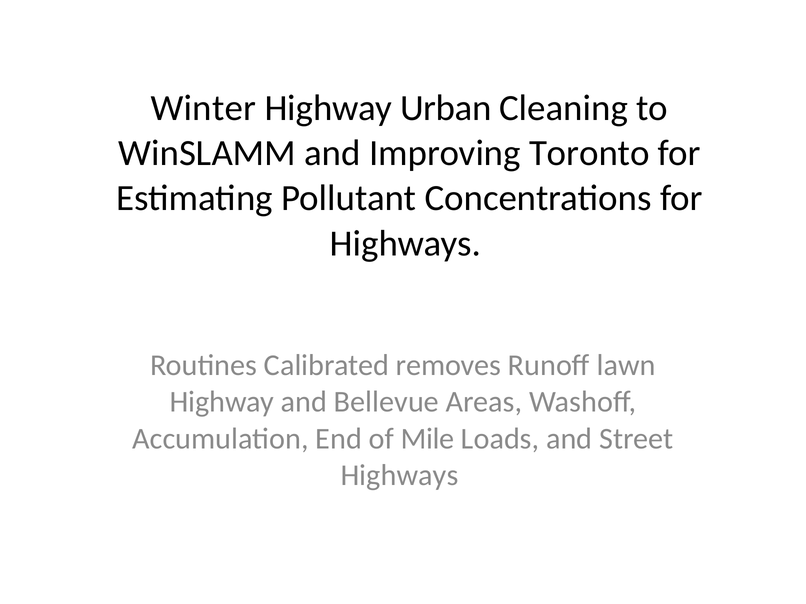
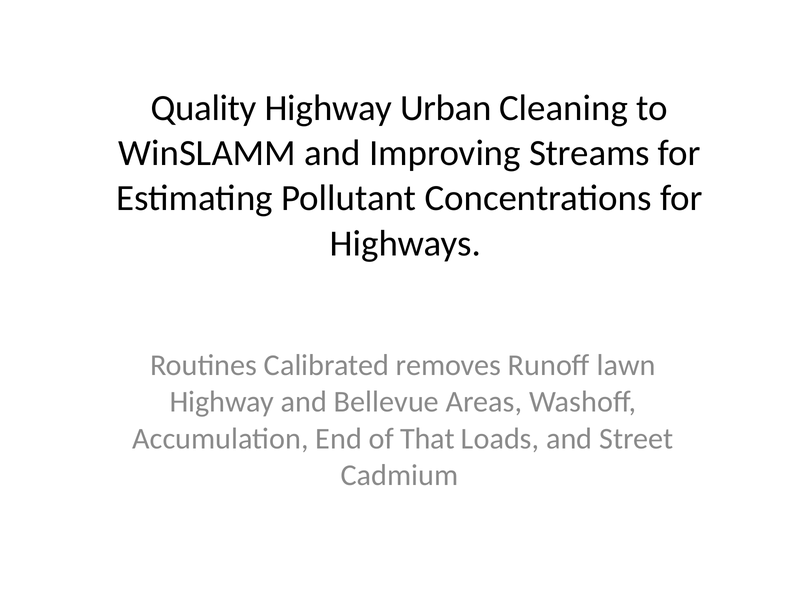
Winter: Winter -> Quality
Toronto: Toronto -> Streams
Mile: Mile -> That
Highways at (400, 476): Highways -> Cadmium
